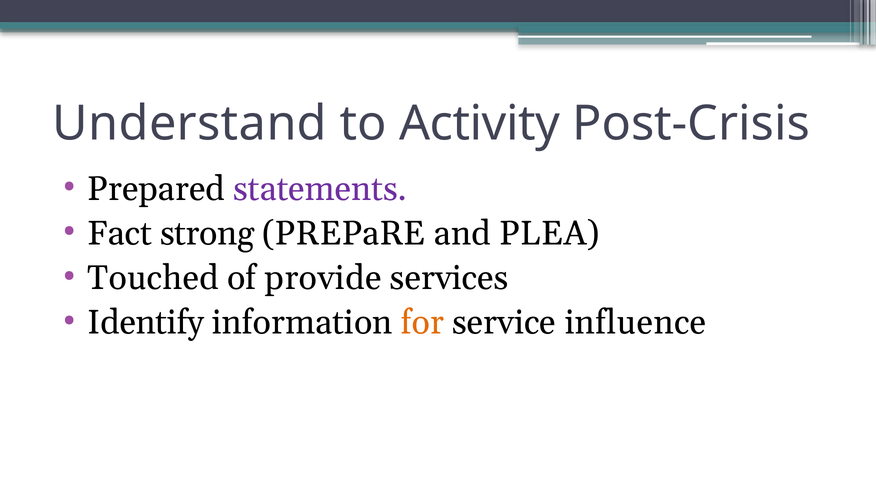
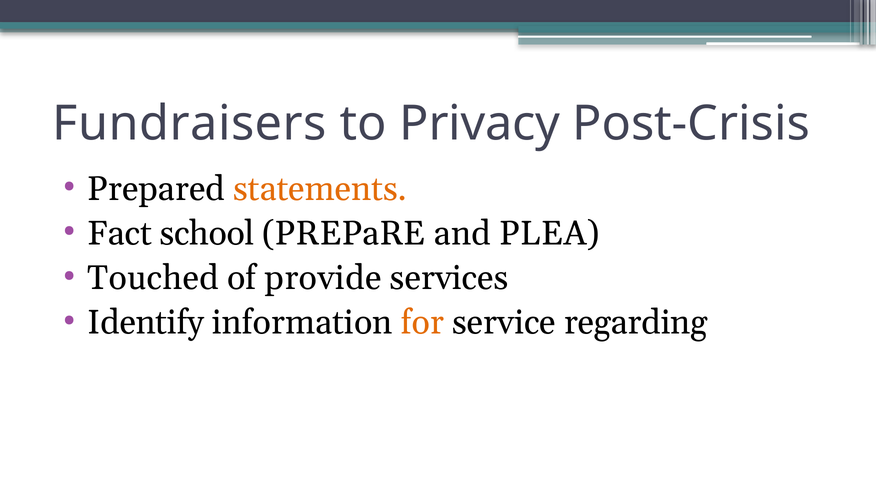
Understand: Understand -> Fundraisers
Activity: Activity -> Privacy
statements colour: purple -> orange
strong: strong -> school
influence: influence -> regarding
